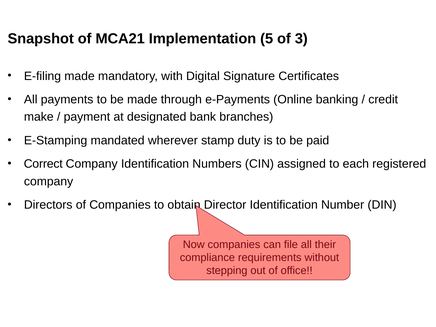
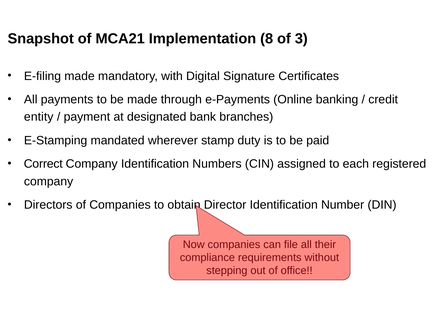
5: 5 -> 8
make: make -> entity
